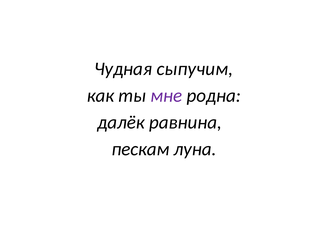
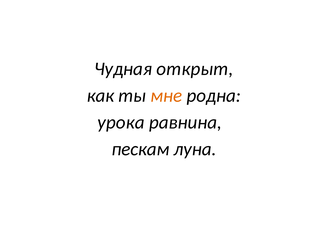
сыпучим: сыпучим -> открыт
мне colour: purple -> orange
далёк: далёк -> урока
